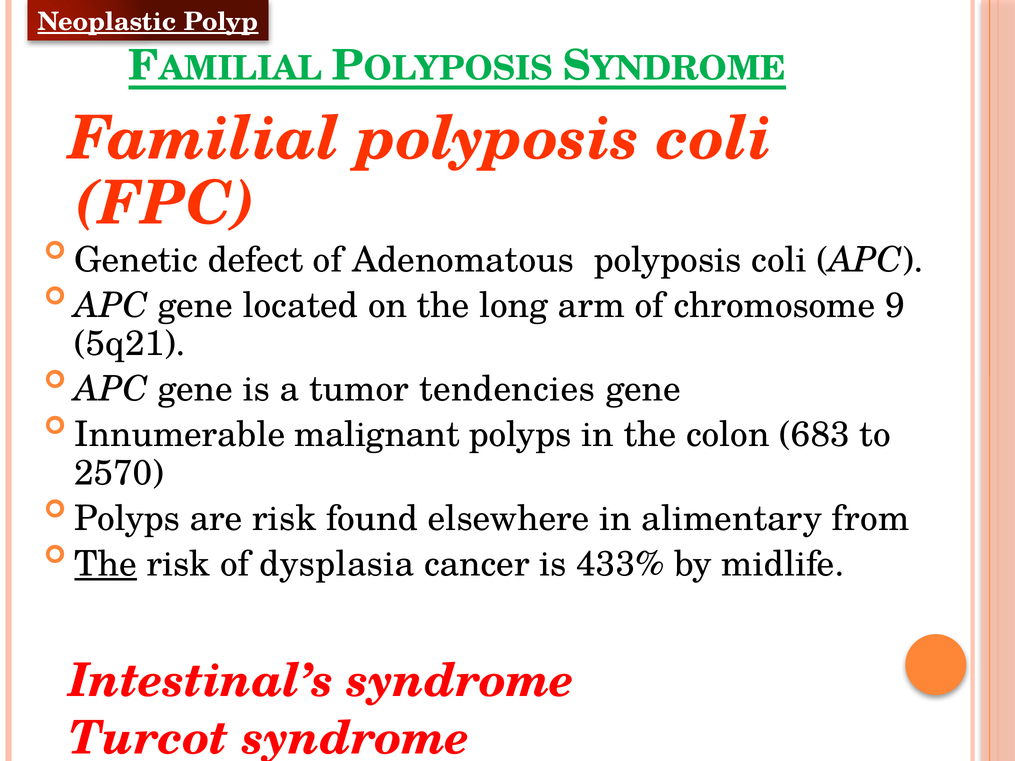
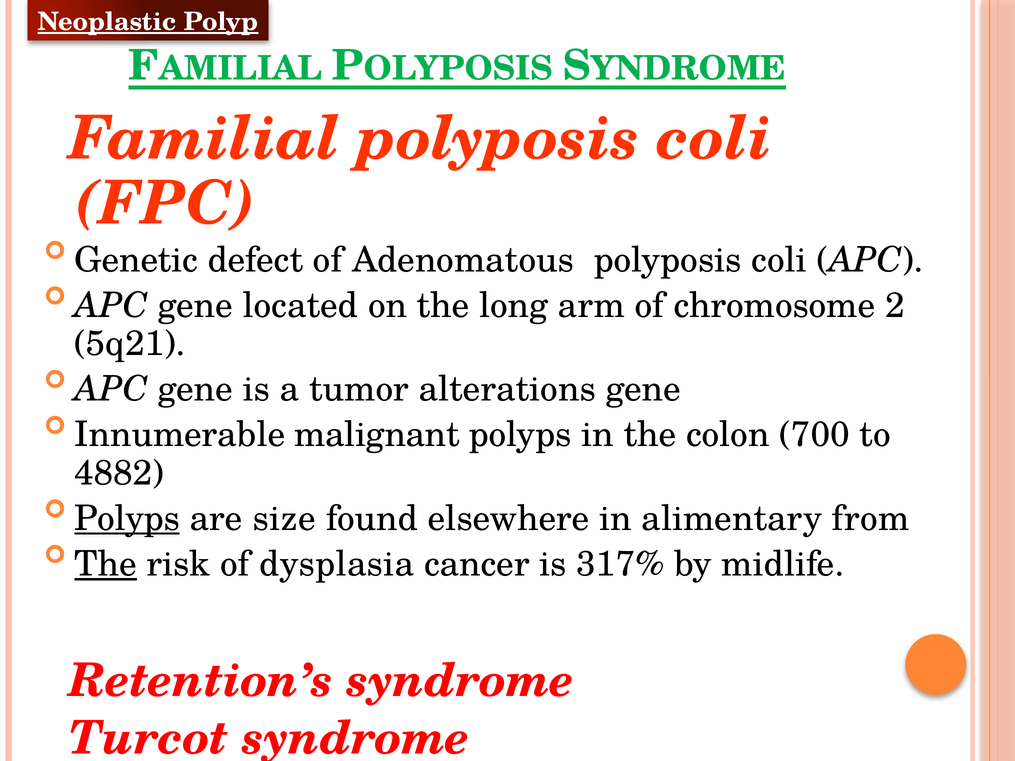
9: 9 -> 2
tendencies: tendencies -> alterations
683: 683 -> 700
2570: 2570 -> 4882
Polyps at (127, 519) underline: none -> present
are risk: risk -> size
433%: 433% -> 317%
Intestinal’s: Intestinal’s -> Retention’s
